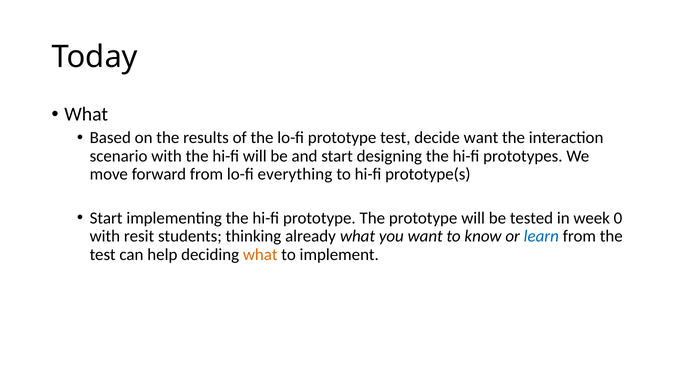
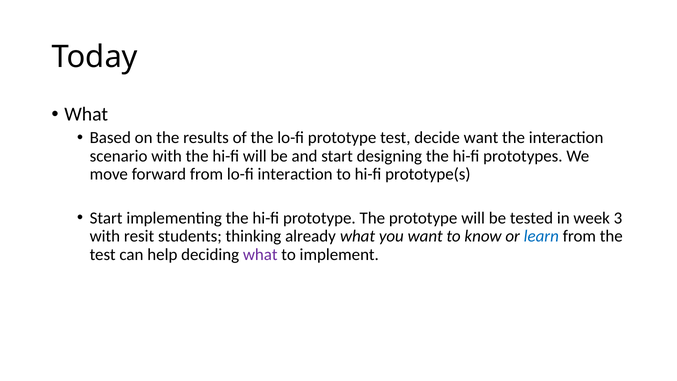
lo-fi everything: everything -> interaction
0: 0 -> 3
what at (260, 254) colour: orange -> purple
